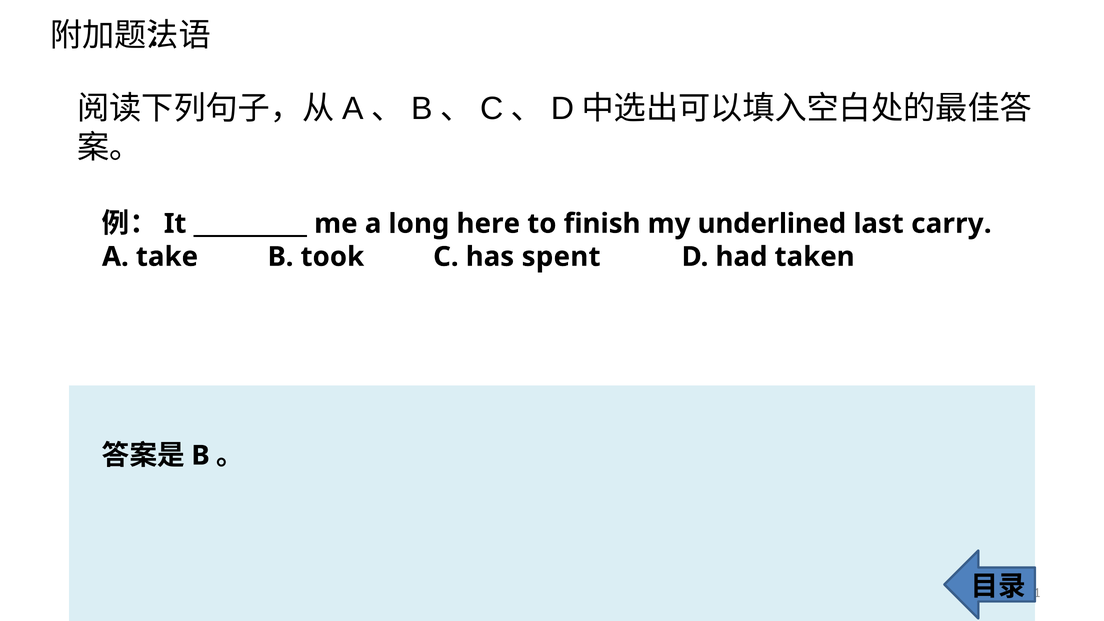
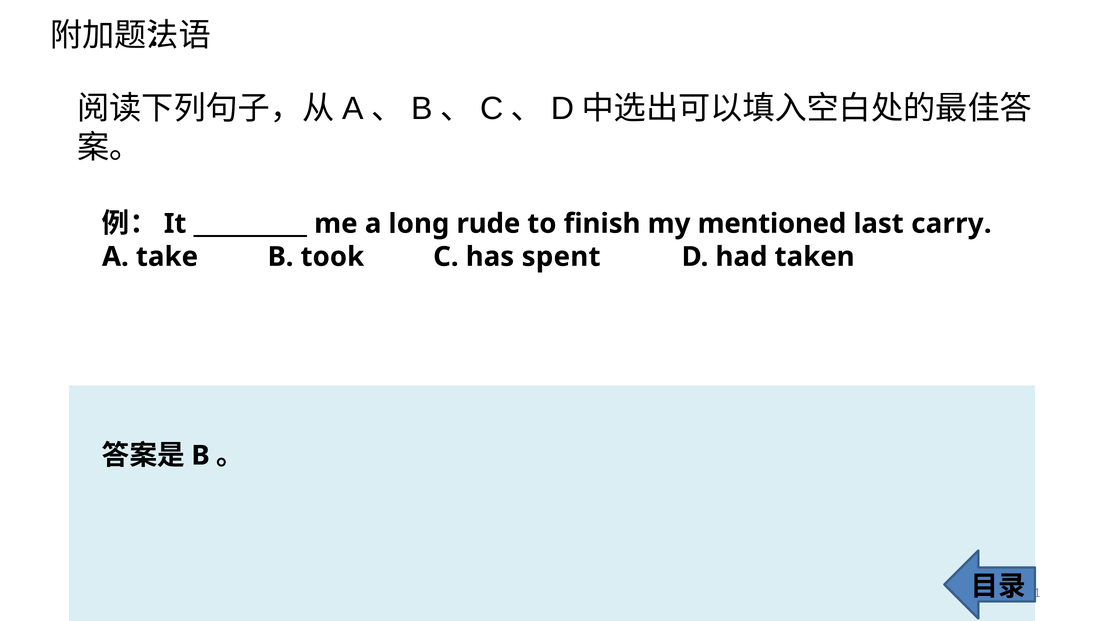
here: here -> rude
underlined: underlined -> mentioned
